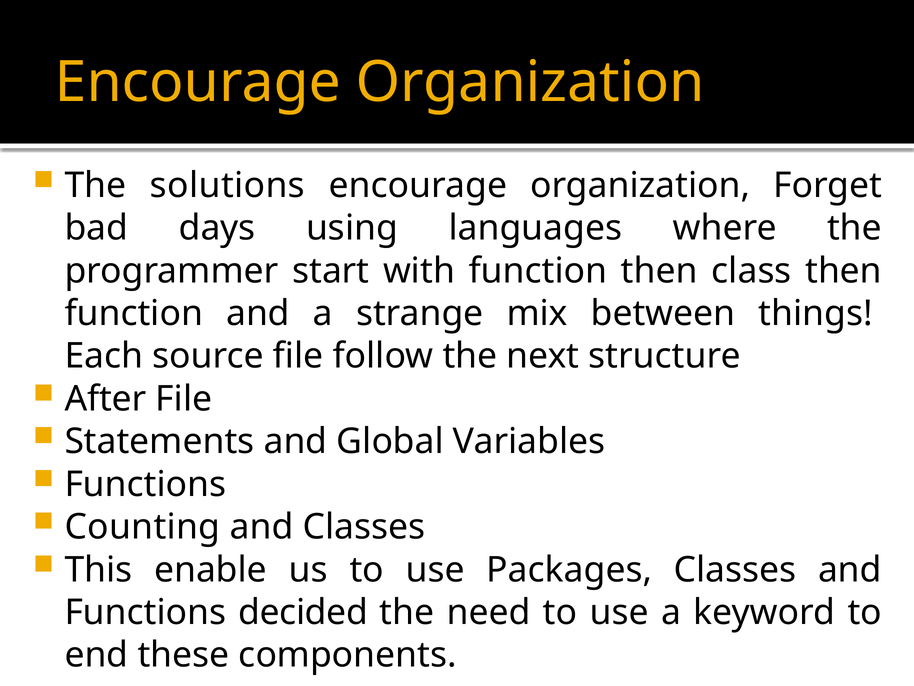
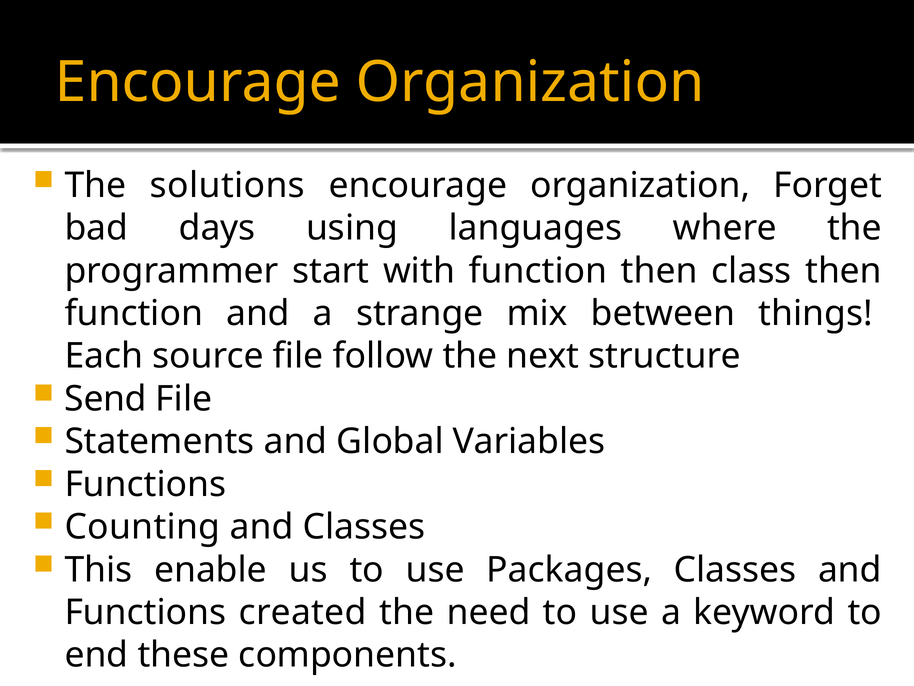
After: After -> Send
decided: decided -> created
